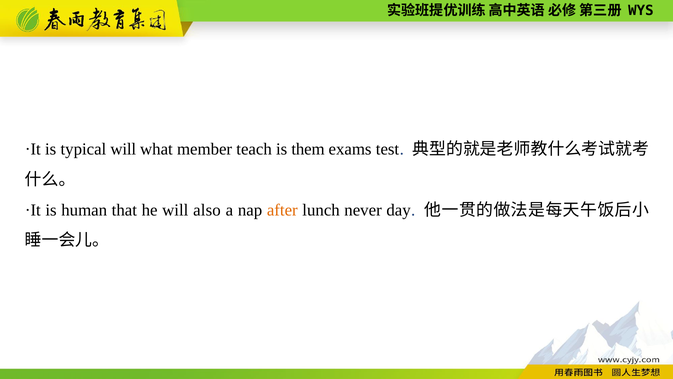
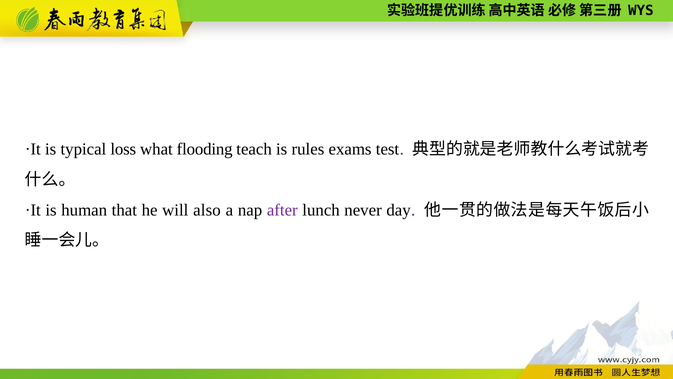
typical will: will -> loss
member: member -> flooding
them: them -> rules
after colour: orange -> purple
